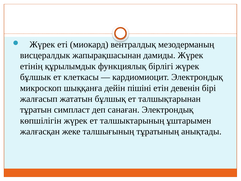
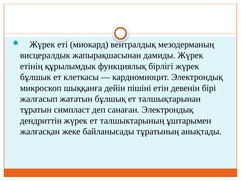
көпшілігін: көпшілігін -> дендриттін
талшығының: талшығының -> байланысады
